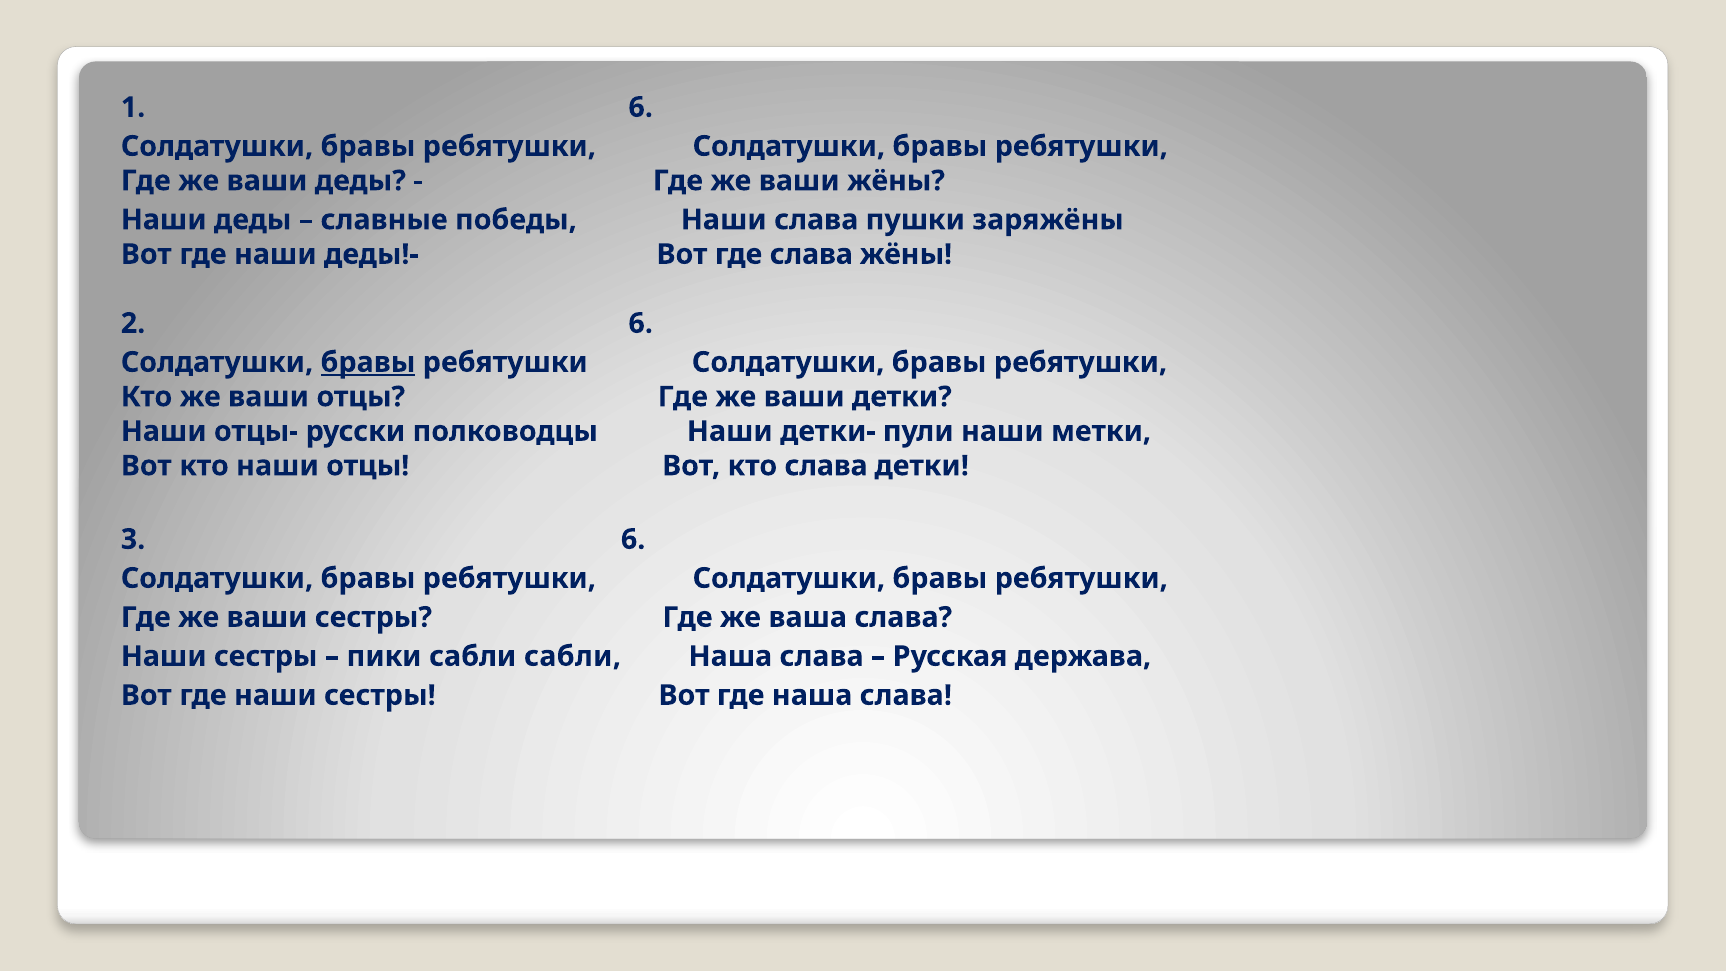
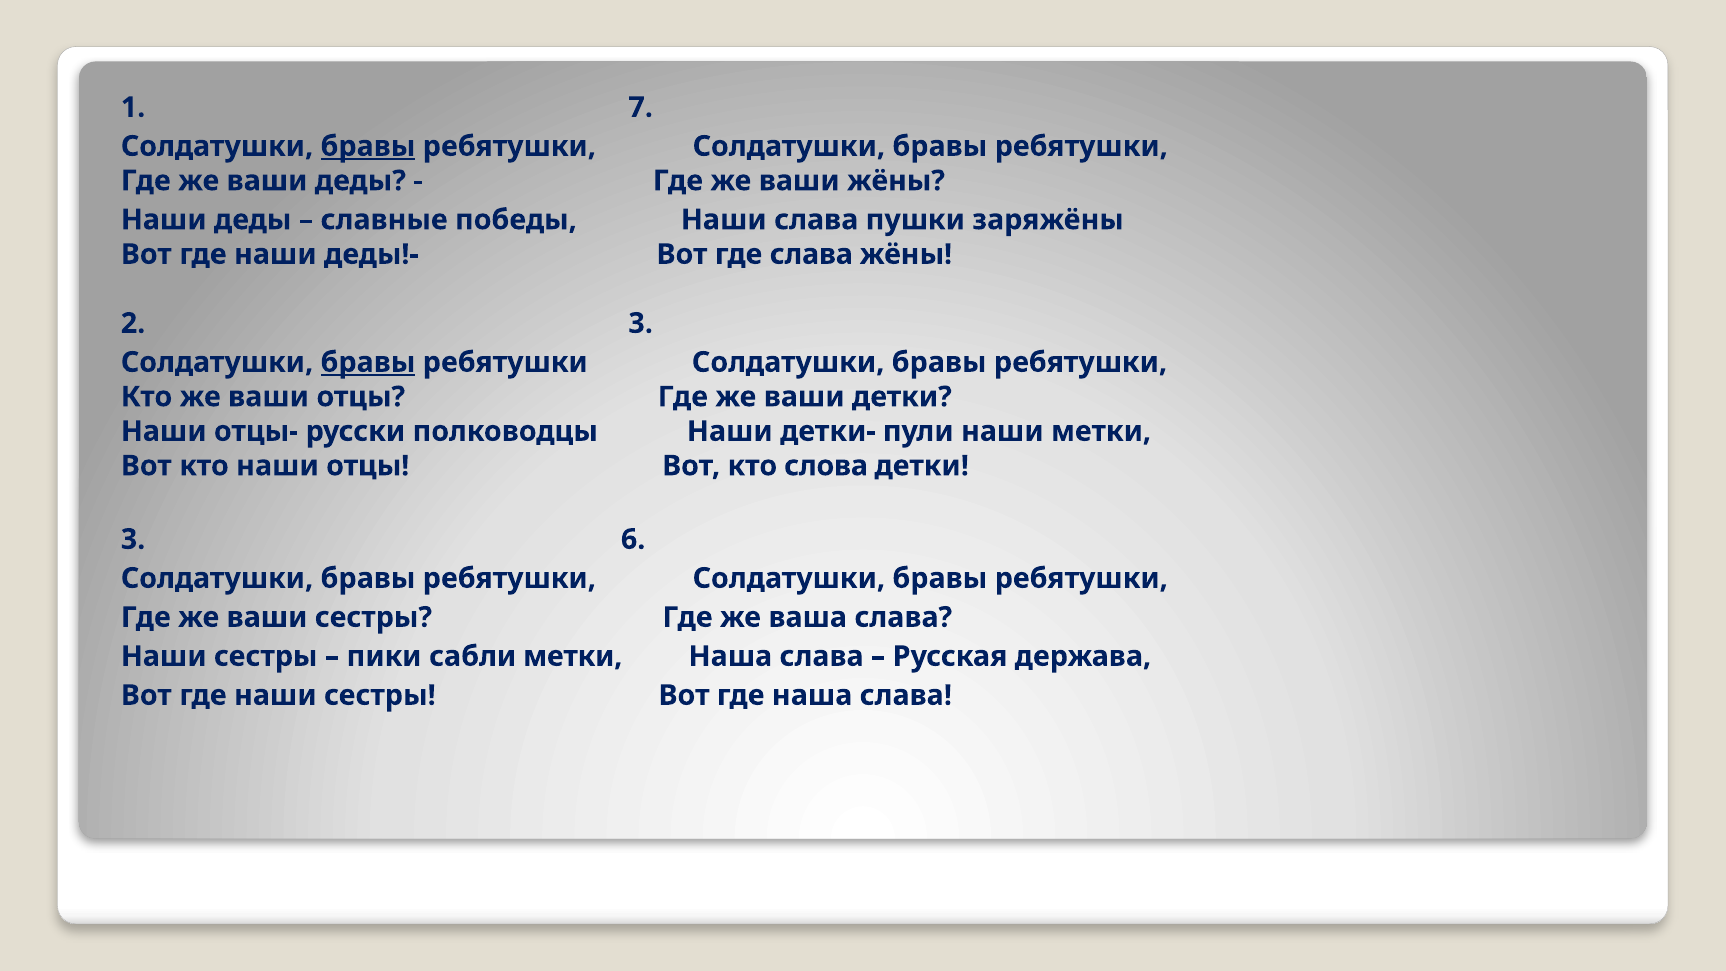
1 6: 6 -> 7
бравы at (368, 146) underline: none -> present
2 6: 6 -> 3
кто слава: слава -> слова
сабли сабли: сабли -> метки
